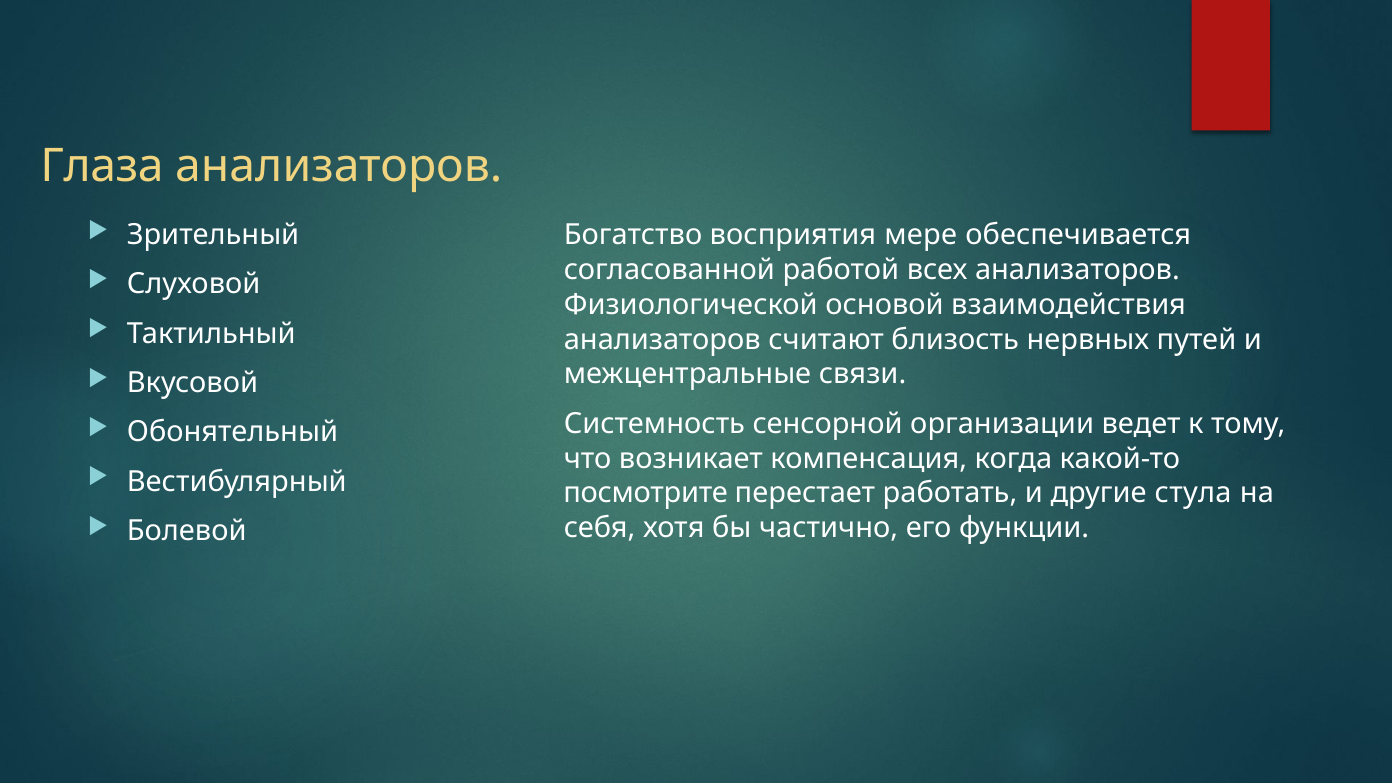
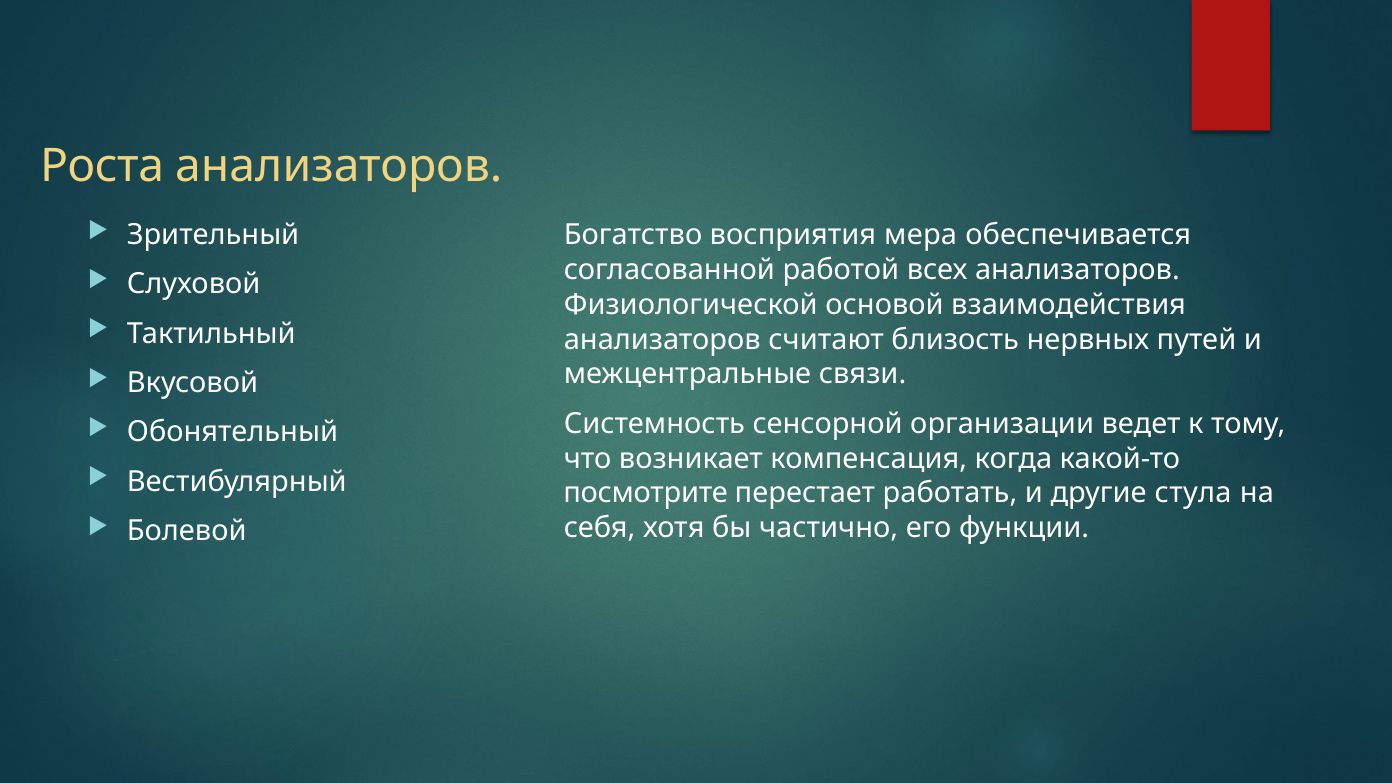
Глаза: Глаза -> Роста
мере: мере -> мера
